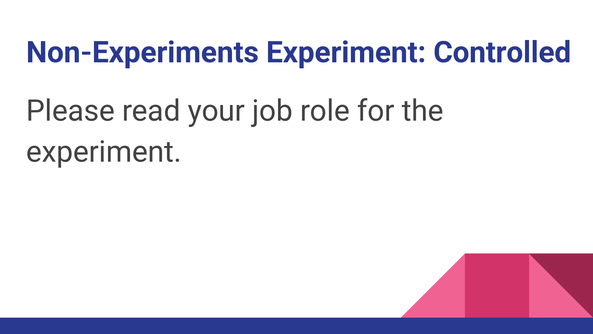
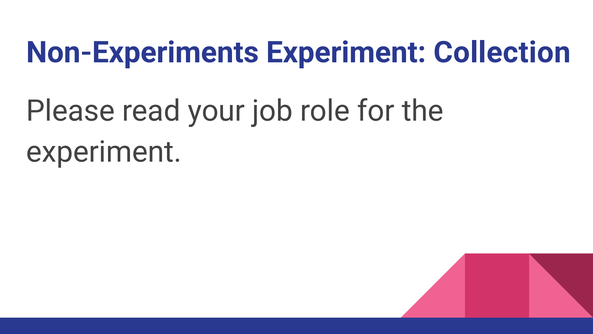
Controlled: Controlled -> Collection
